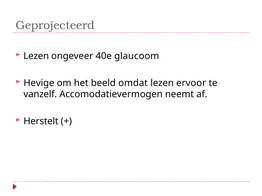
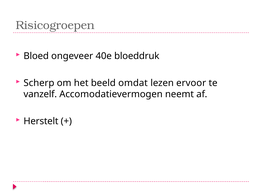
Geprojecteerd: Geprojecteerd -> Risicogroepen
Lezen at (36, 56): Lezen -> Bloed
glaucoom: glaucoom -> bloeddruk
Hevige: Hevige -> Scherp
